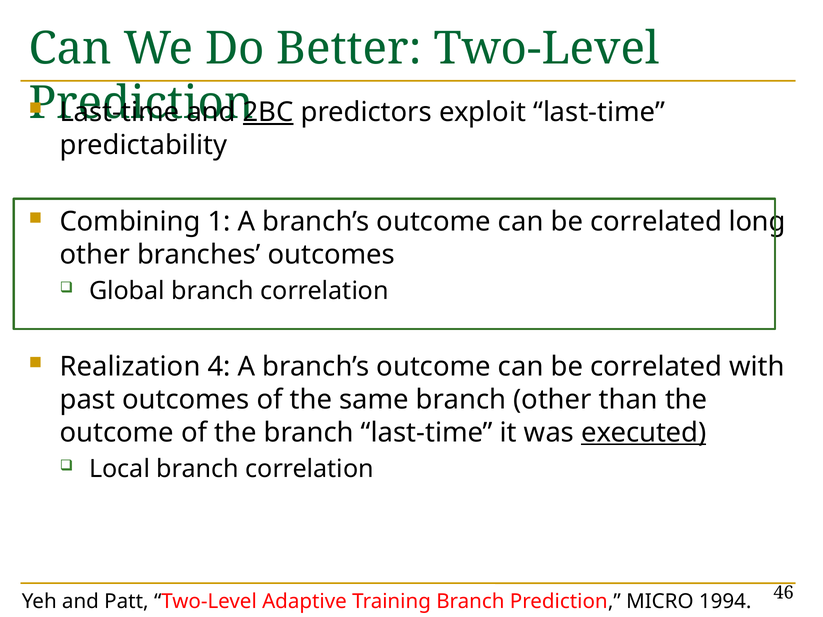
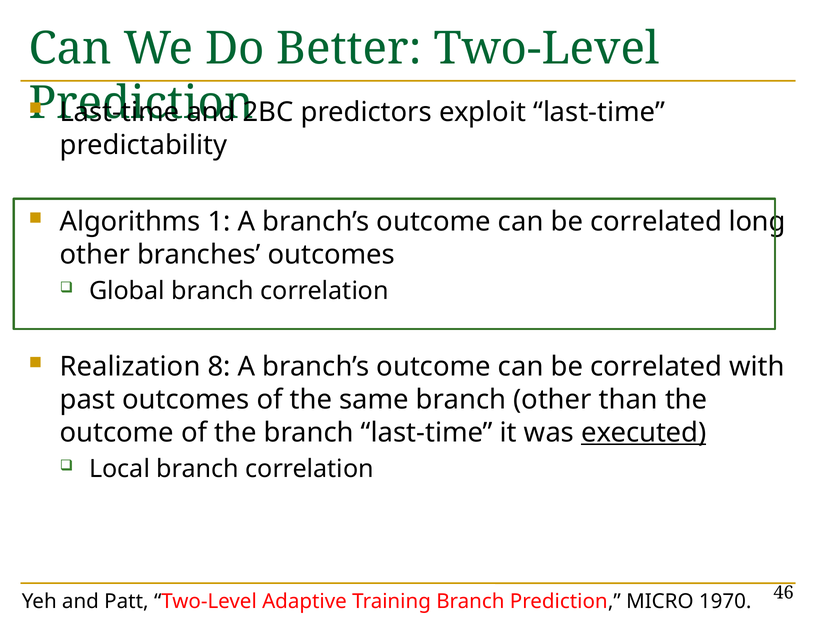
2BC underline: present -> none
Combining: Combining -> Algorithms
4: 4 -> 8
1994: 1994 -> 1970
